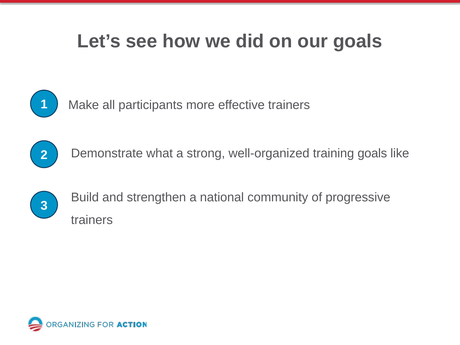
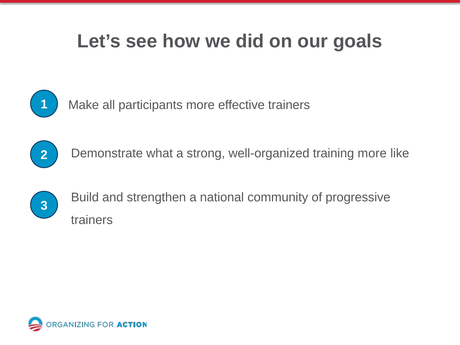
training goals: goals -> more
